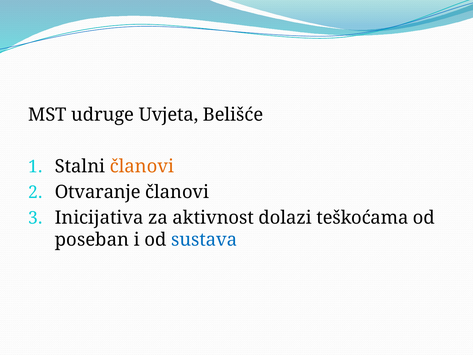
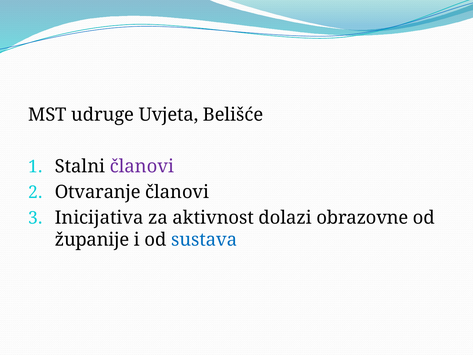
članovi at (142, 166) colour: orange -> purple
teškoćama: teškoćama -> obrazovne
poseban: poseban -> županije
